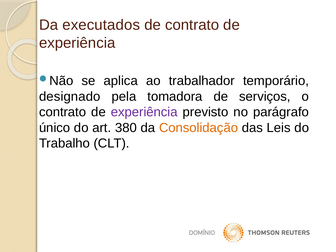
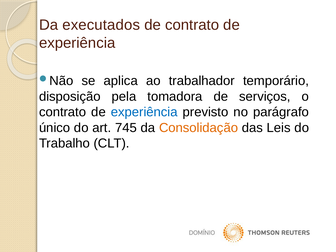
designado: designado -> disposição
experiência at (144, 112) colour: purple -> blue
380: 380 -> 745
